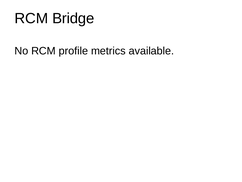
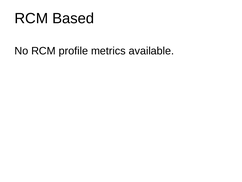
Bridge: Bridge -> Based
